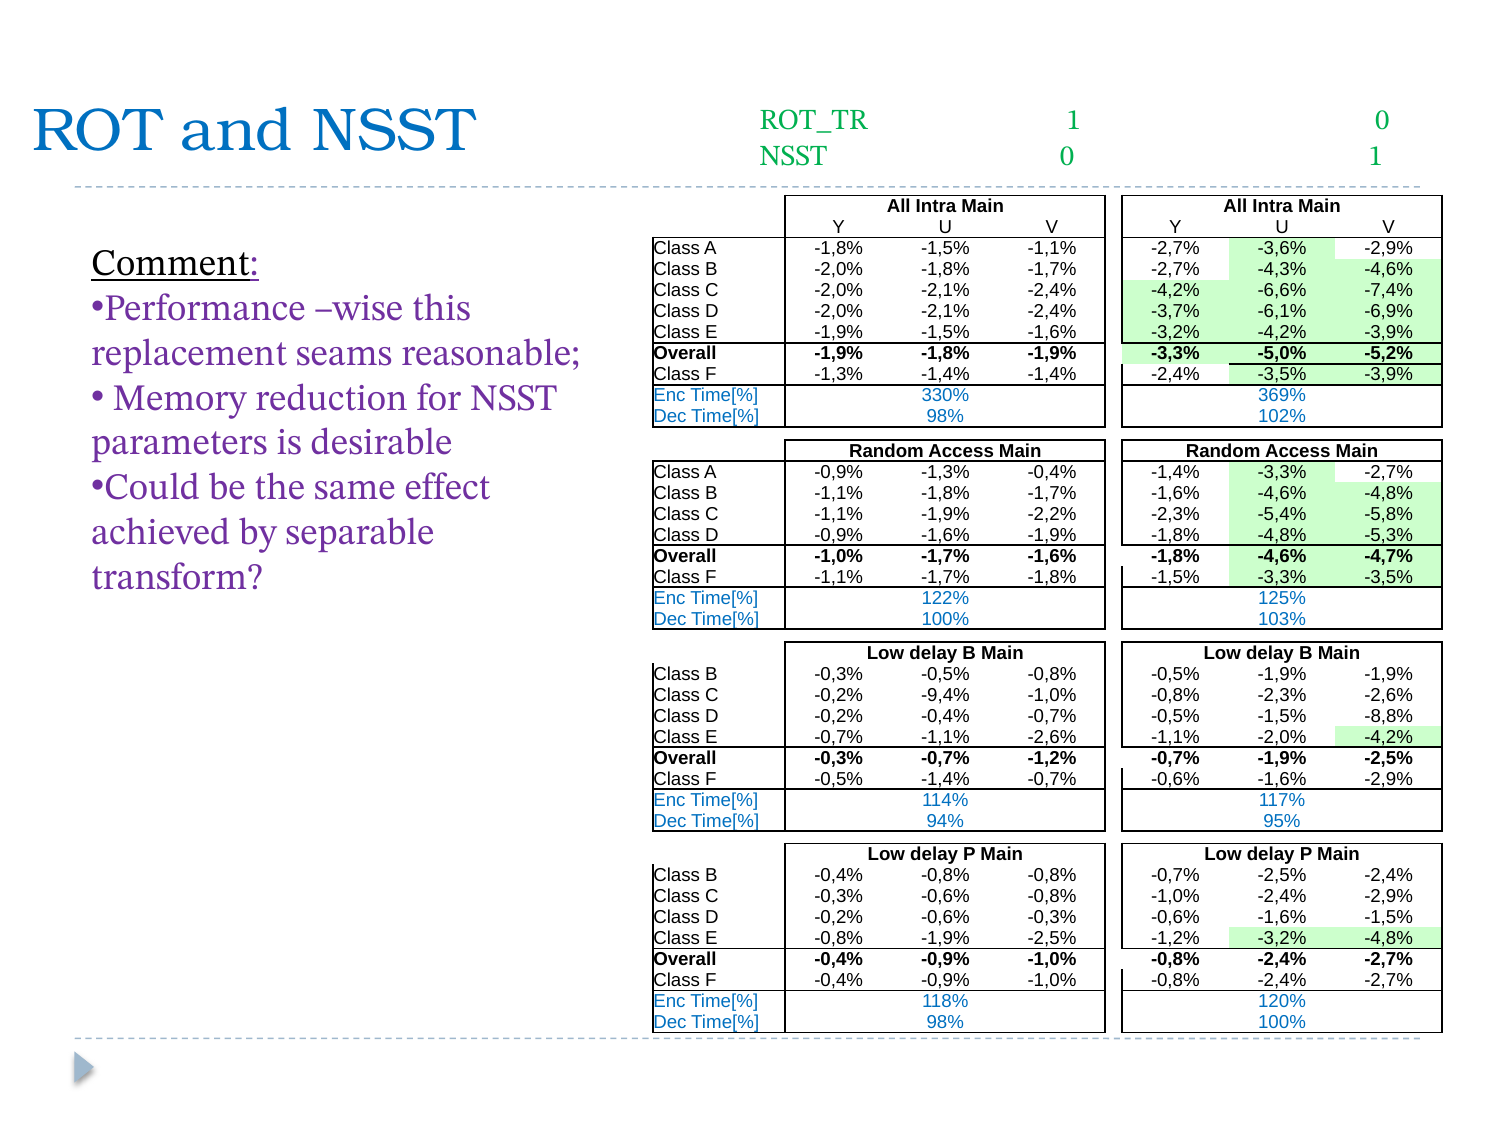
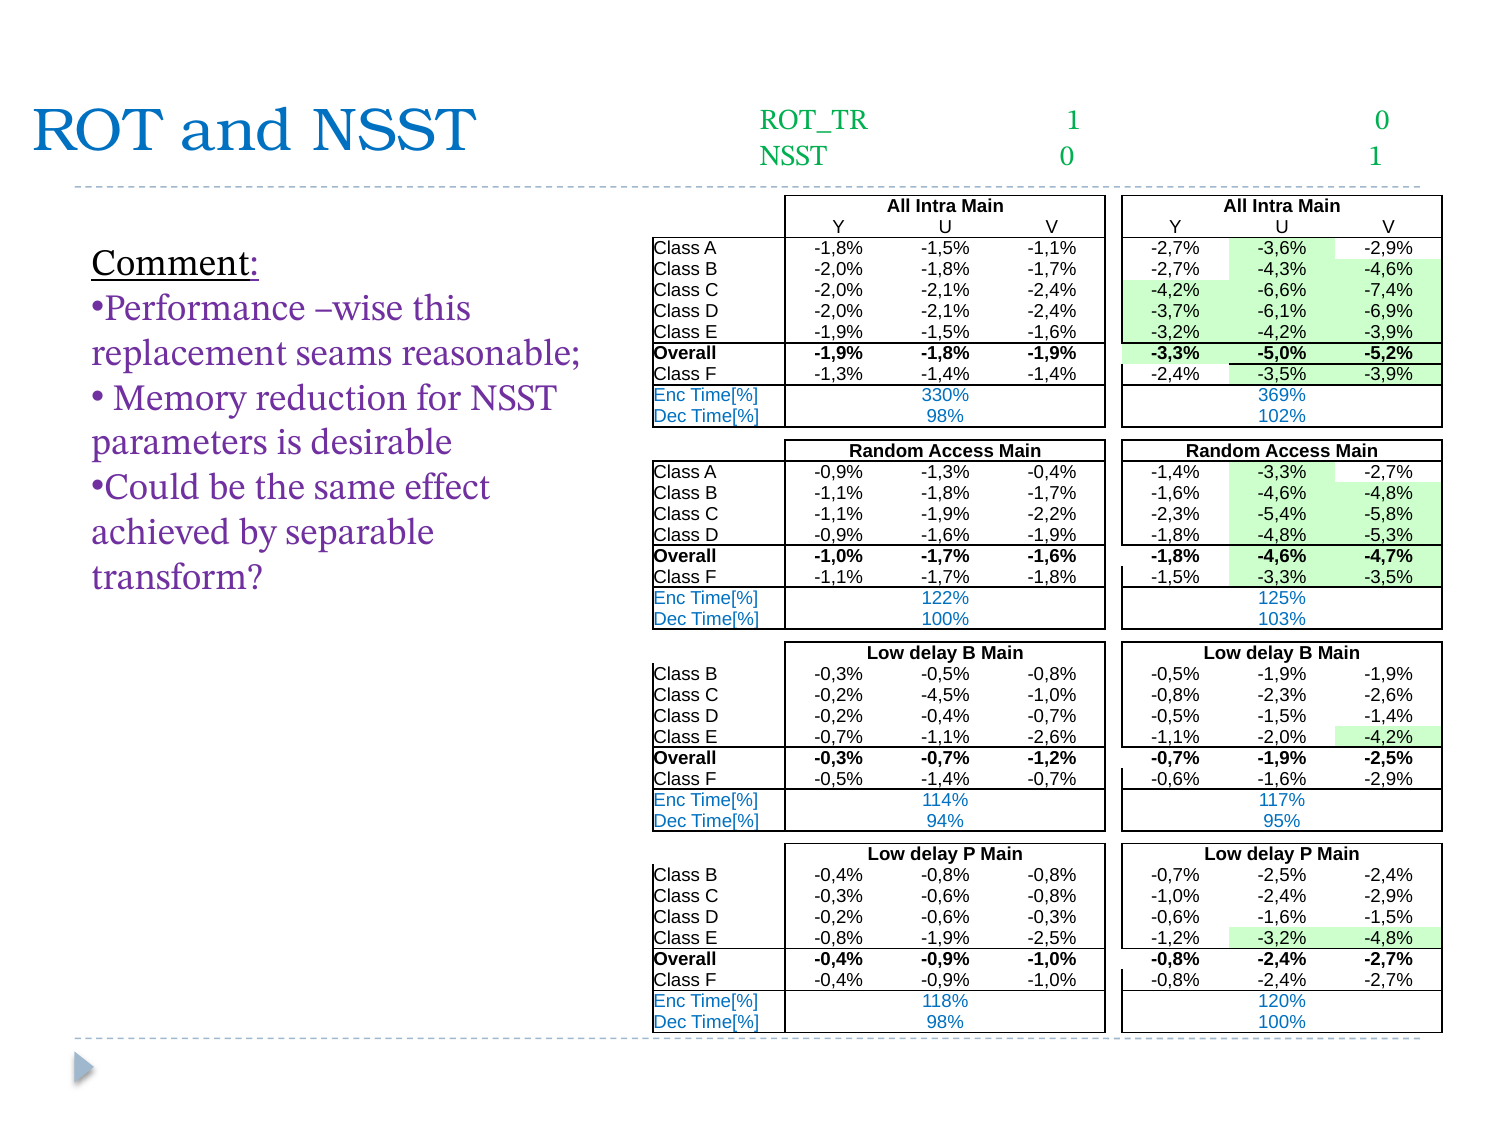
-9,4%: -9,4% -> -4,5%
-1,5% -8,8%: -8,8% -> -1,4%
